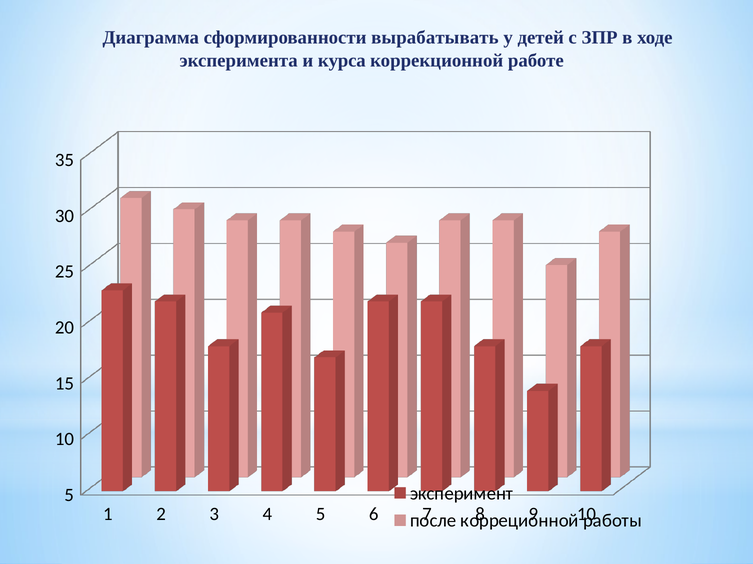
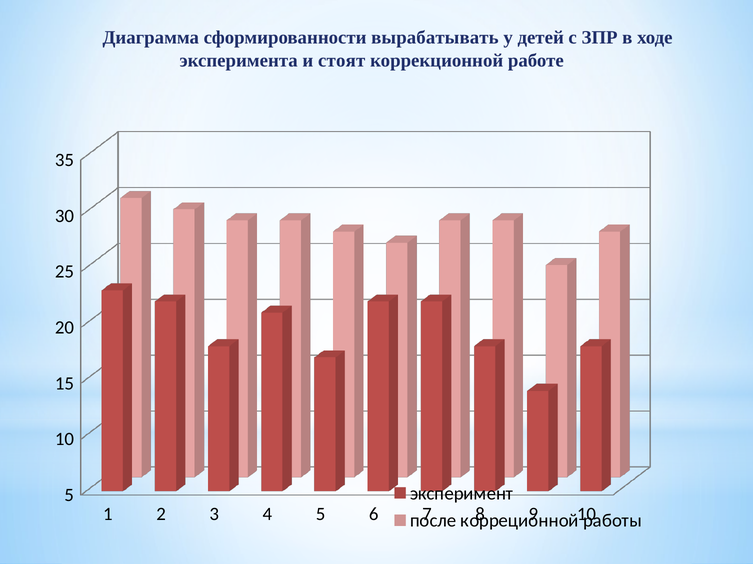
курса: курса -> стоят
